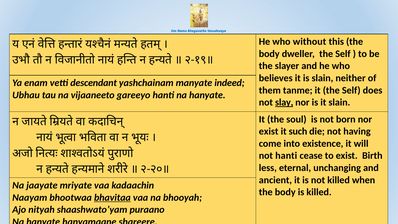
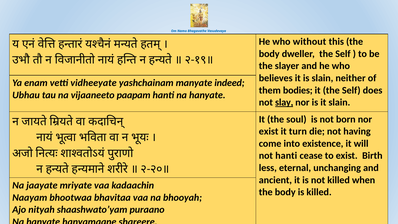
descendant: descendant -> vidheeyate
tanme: tanme -> bodies
gareeyo: gareeyo -> paapam
such: such -> turn
bhavitaa underline: present -> none
